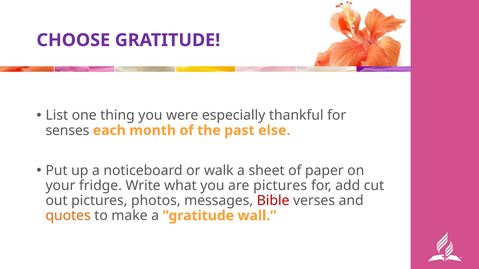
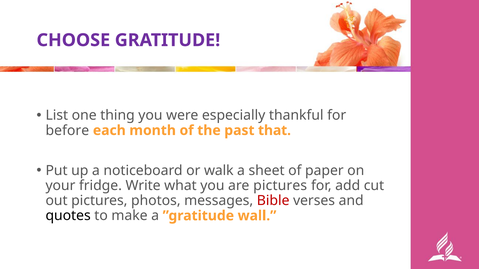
senses: senses -> before
else: else -> that
quotes colour: orange -> black
